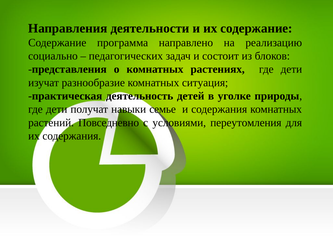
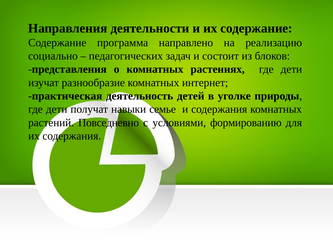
ситуация: ситуация -> интернет
переутомления: переутомления -> формированию
